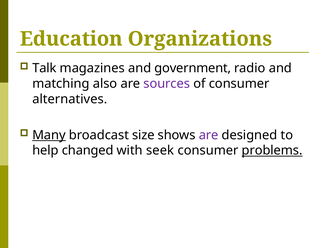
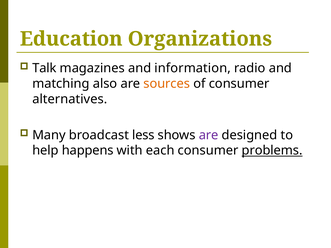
government: government -> information
sources colour: purple -> orange
Many underline: present -> none
size: size -> less
changed: changed -> happens
seek: seek -> each
